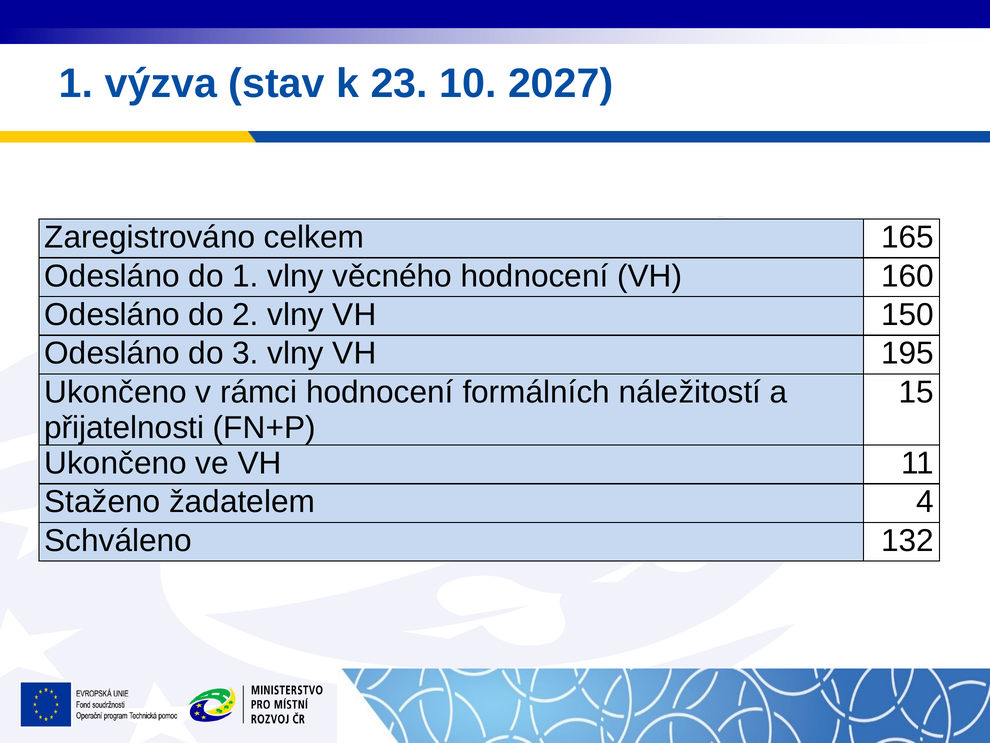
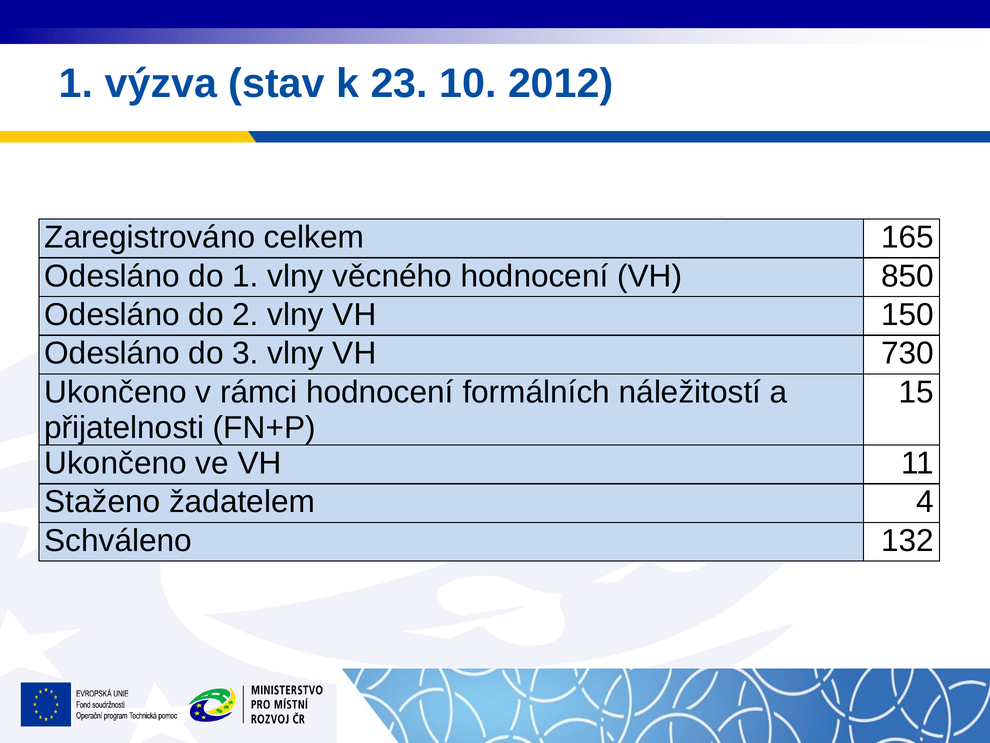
2027: 2027 -> 2012
160: 160 -> 850
195: 195 -> 730
